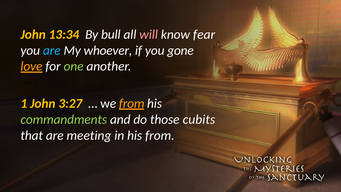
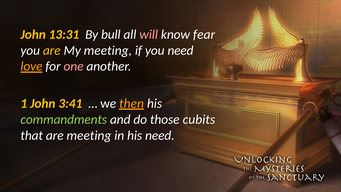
13:34: 13:34 -> 13:31
are at (52, 50) colour: light blue -> yellow
My whoever: whoever -> meeting
you gone: gone -> need
one colour: light green -> pink
3:27: 3:27 -> 3:41
we from: from -> then
his from: from -> need
